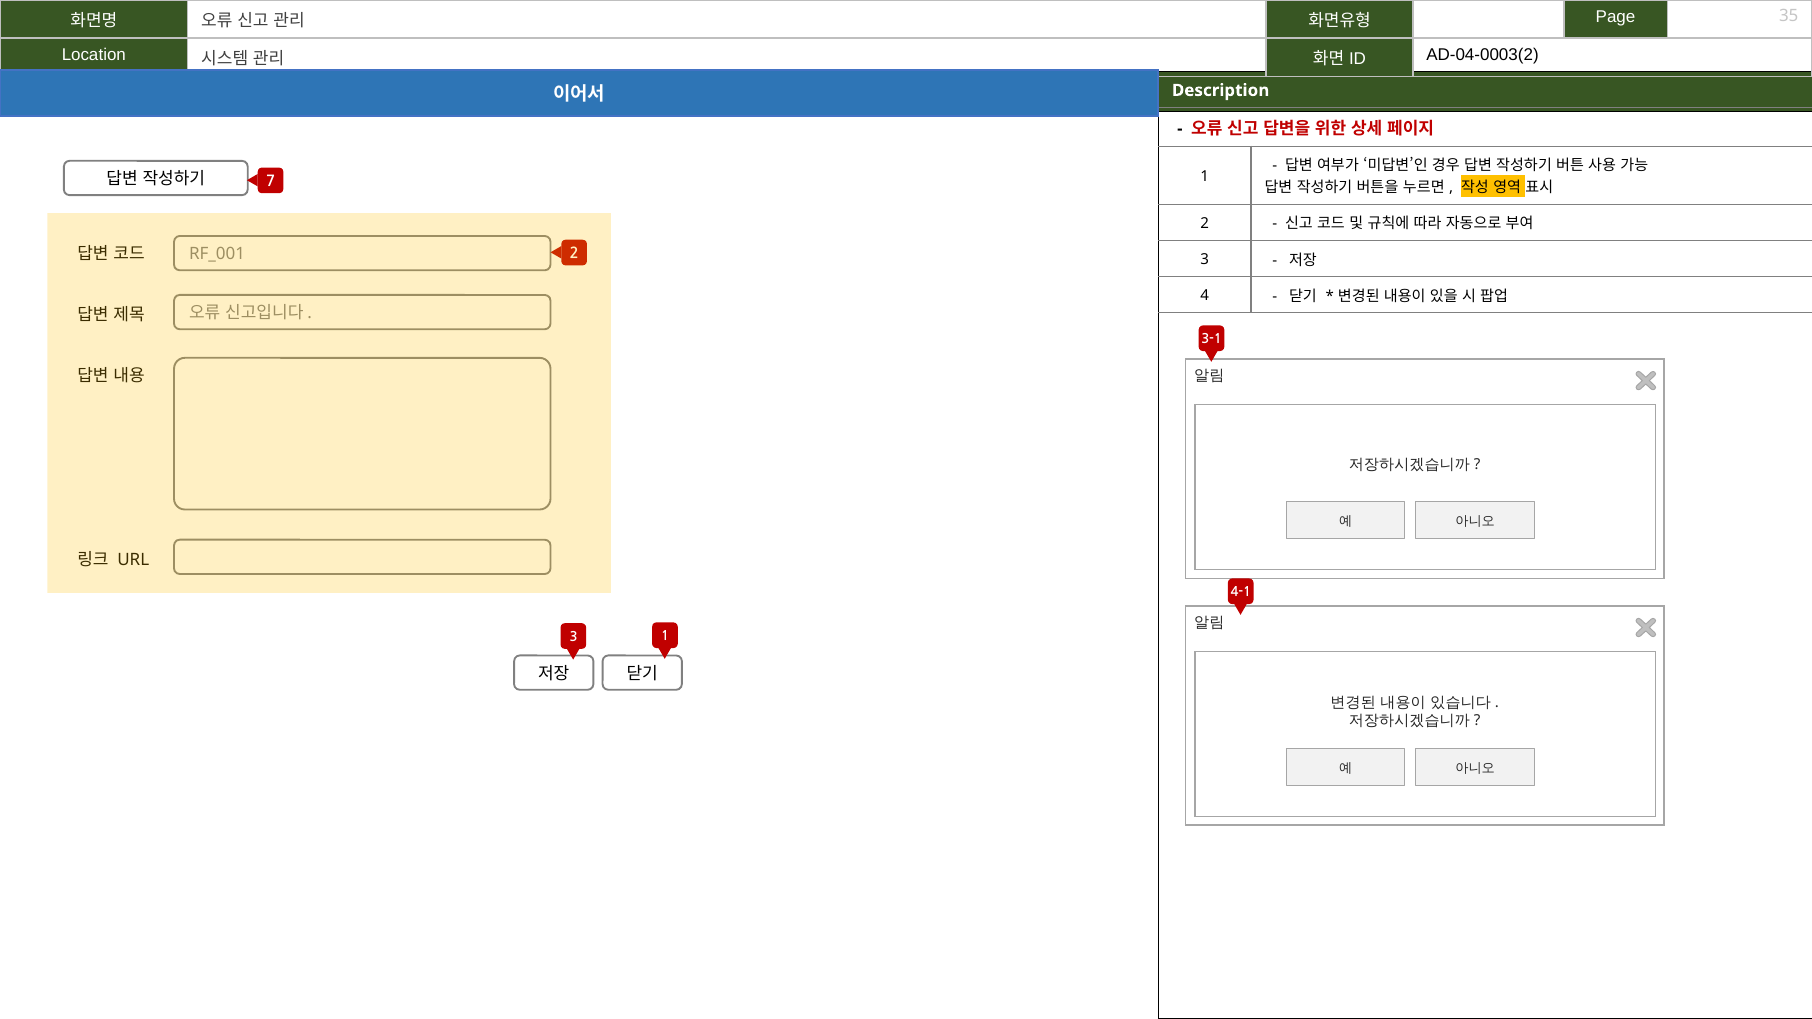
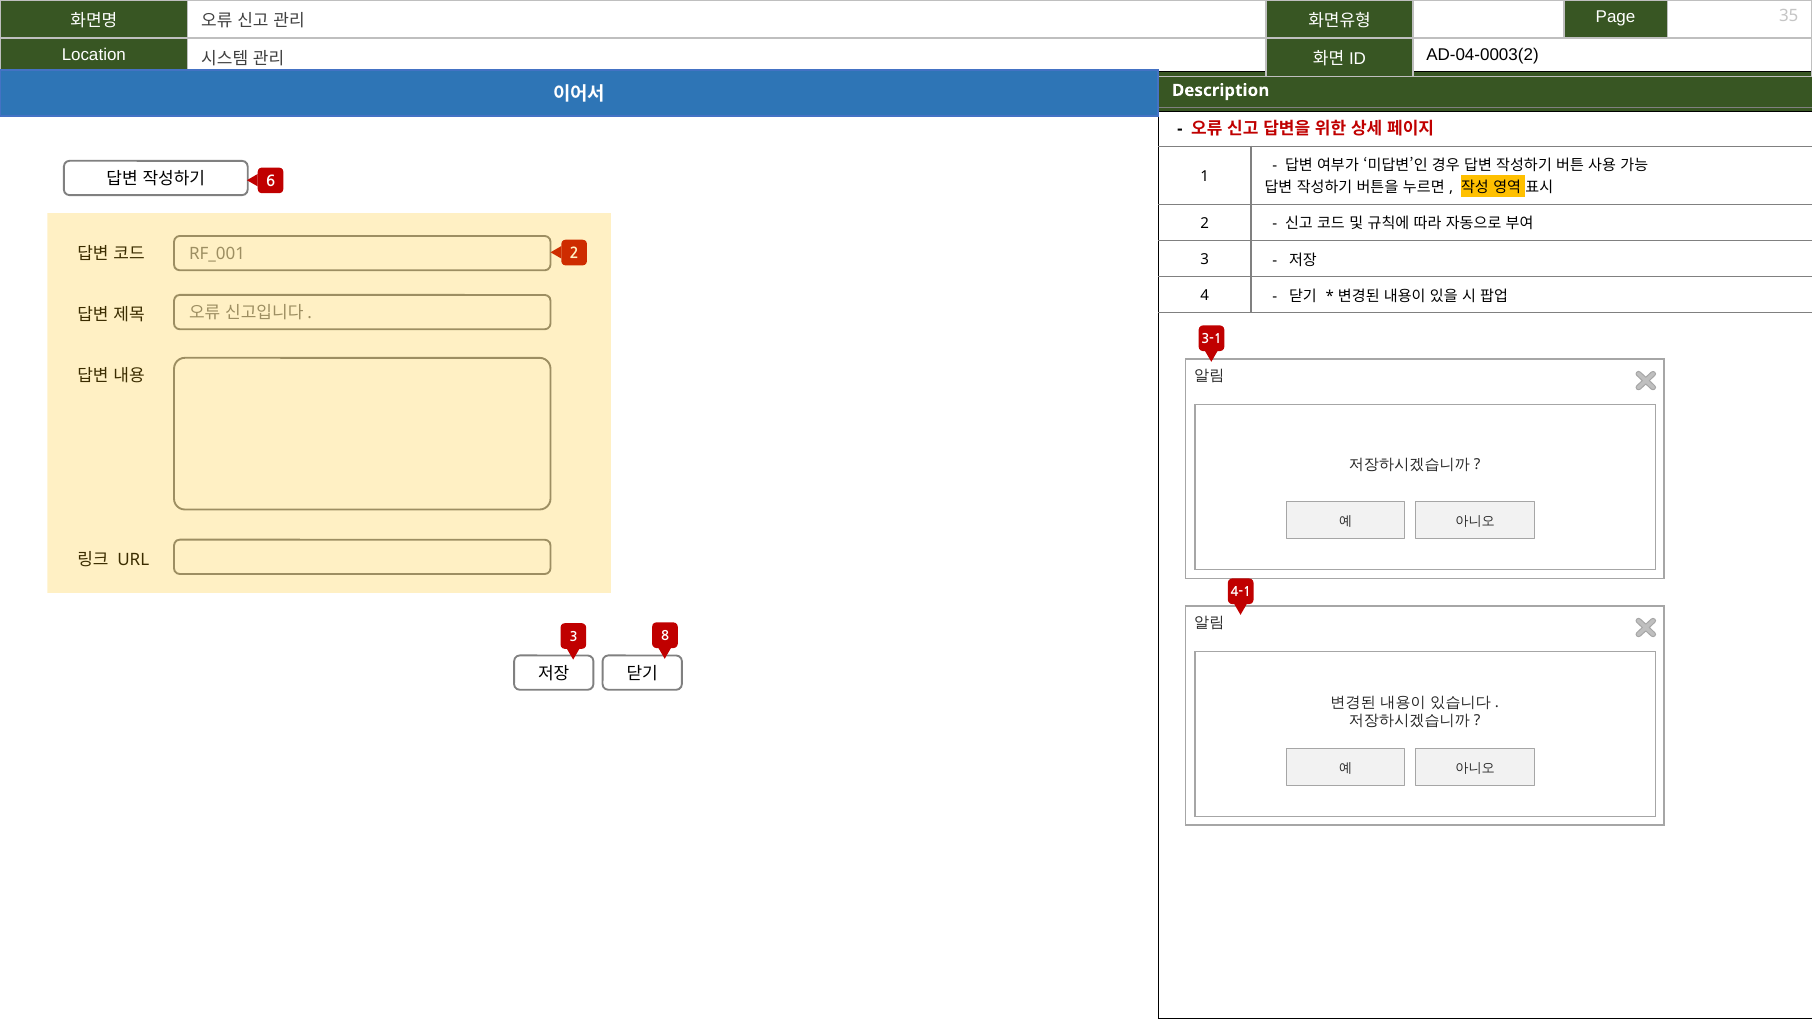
7: 7 -> 6
3 1: 1 -> 8
